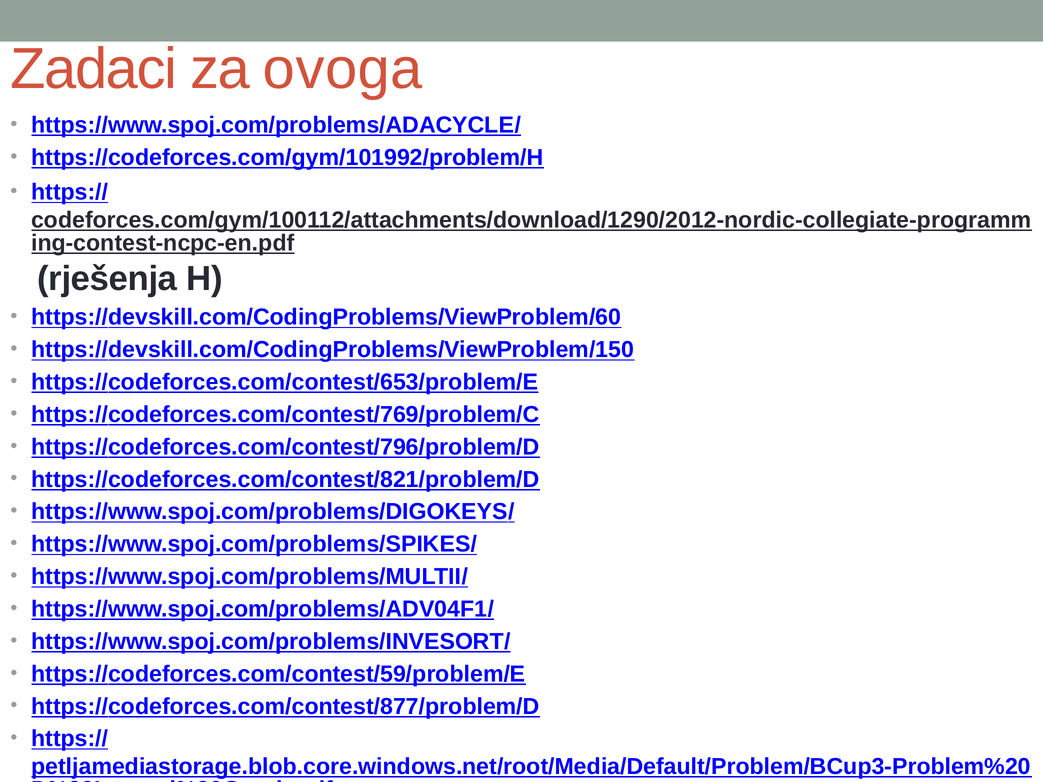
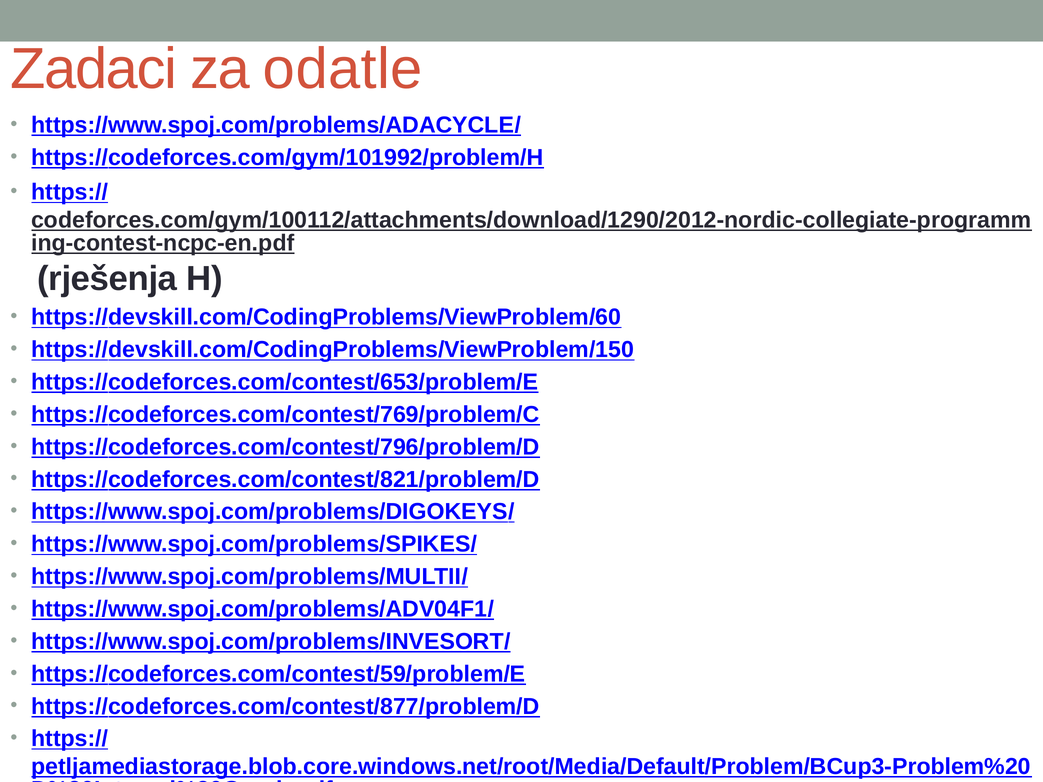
ovoga: ovoga -> odatle
